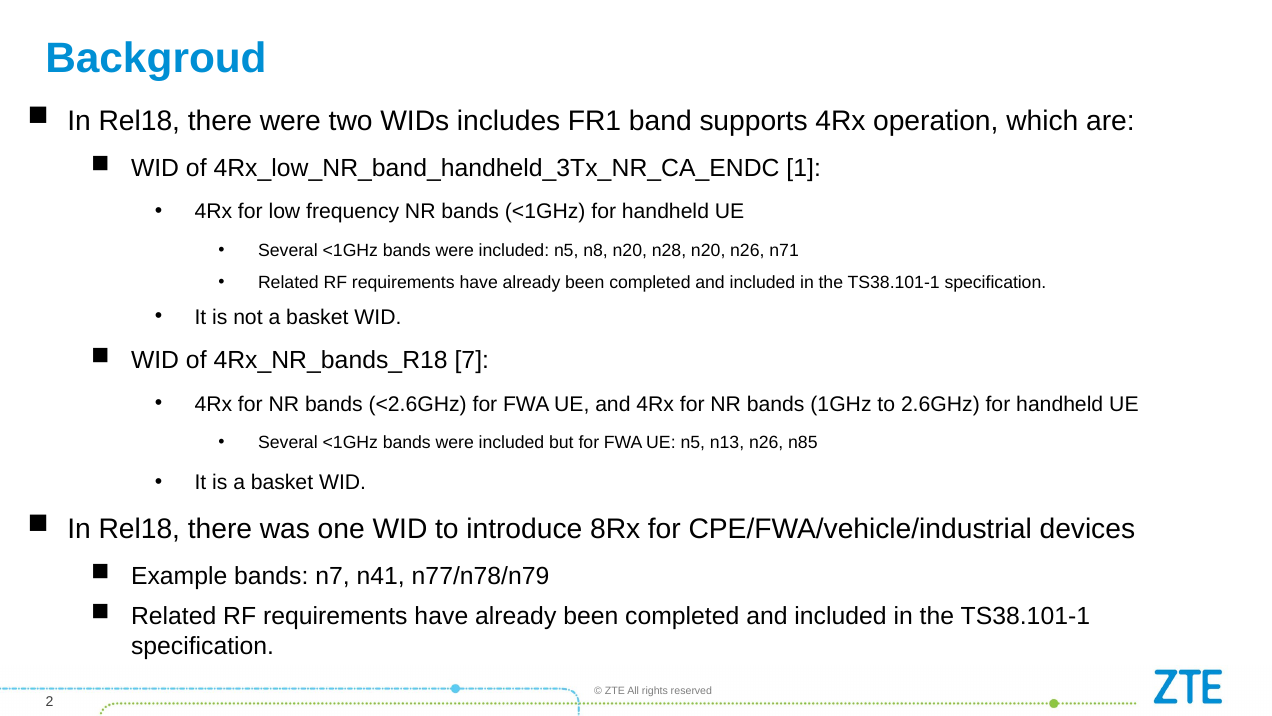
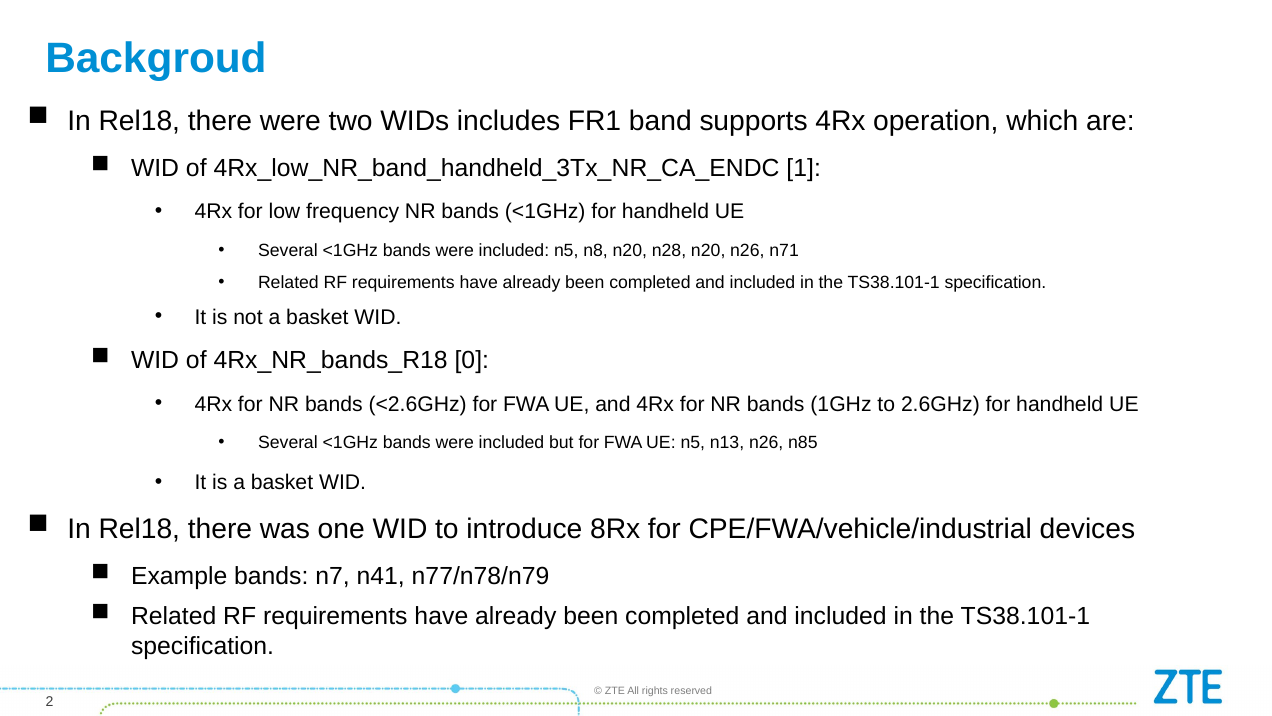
7: 7 -> 0
